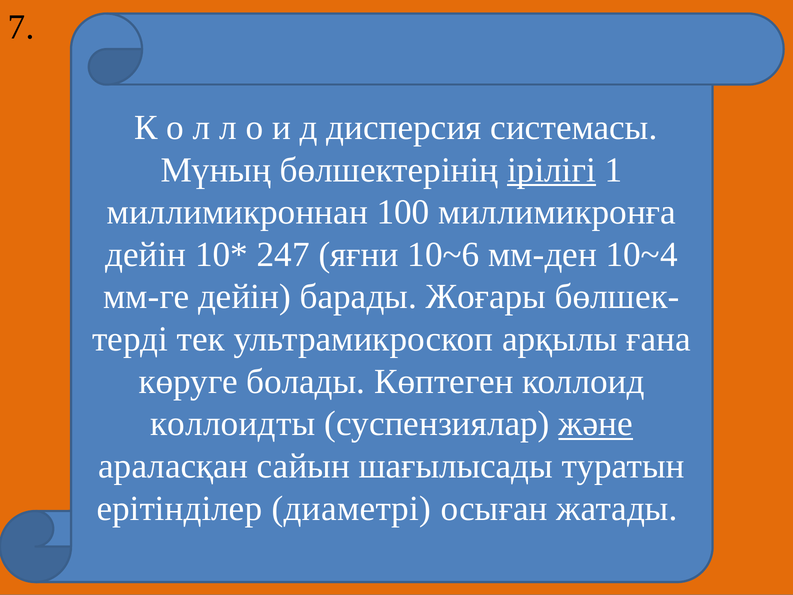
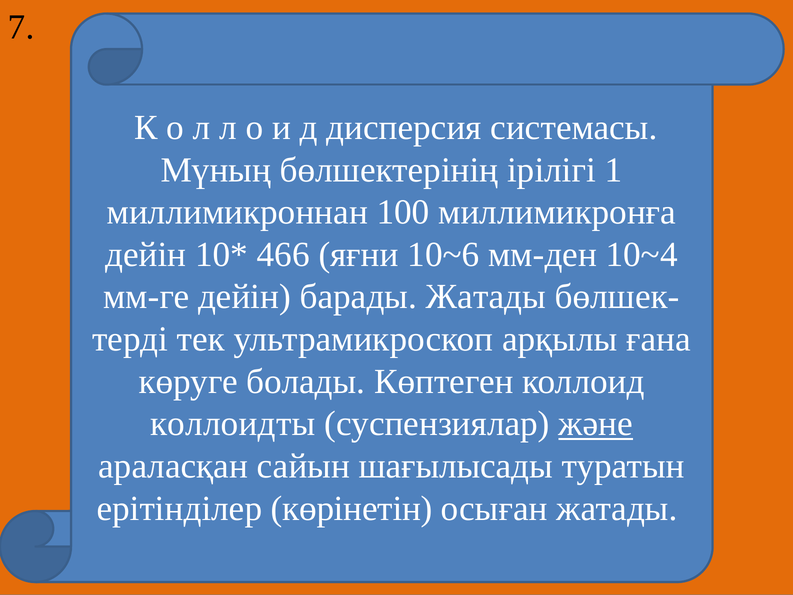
ірілігі underline: present -> none
247: 247 -> 466
барады Жоғары: Жоғары -> Жатады
диаметрі: диаметрі -> көрінетін
